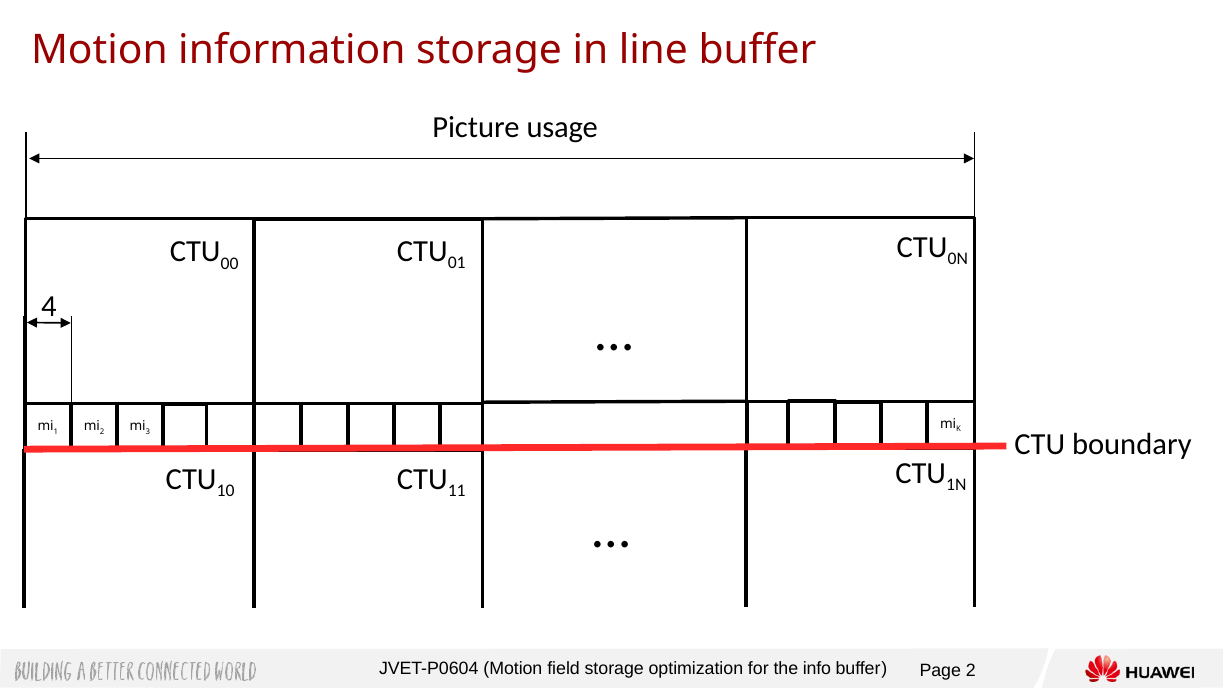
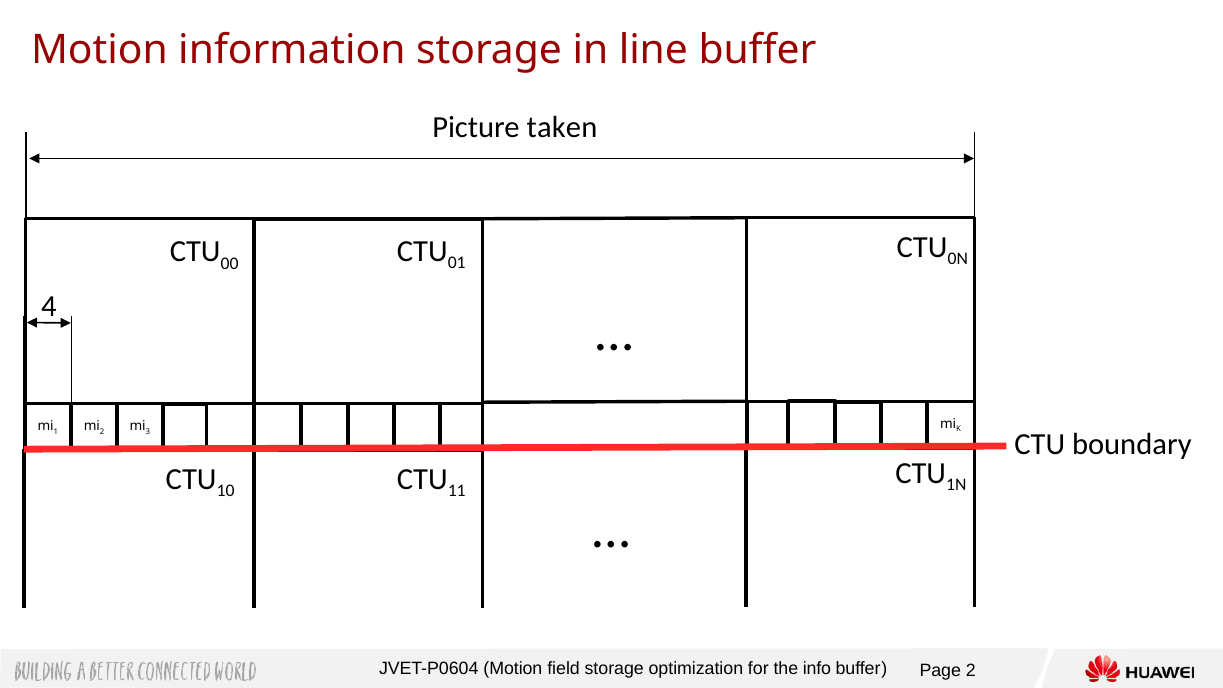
usage: usage -> taken
